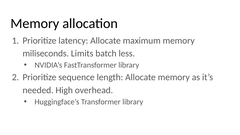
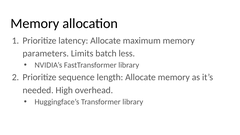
miliseconds: miliseconds -> parameters
